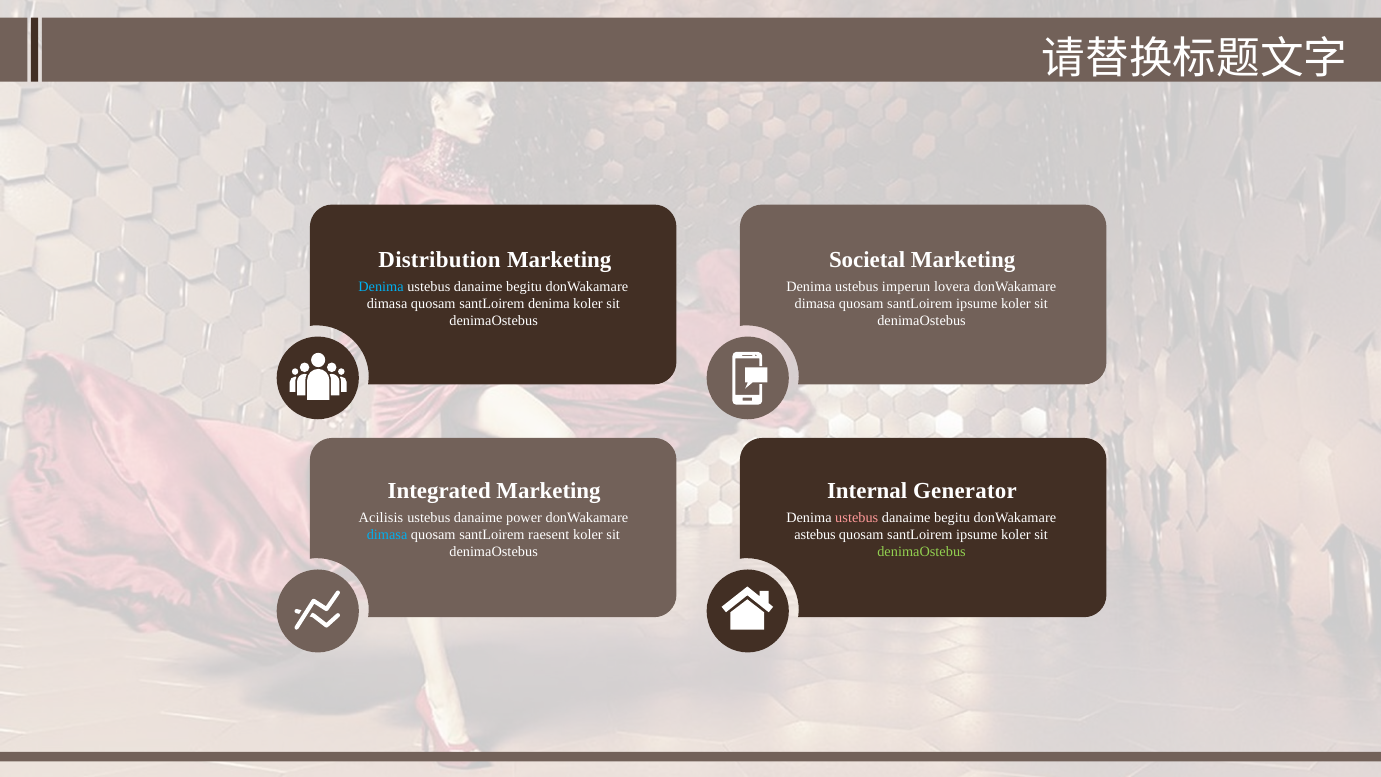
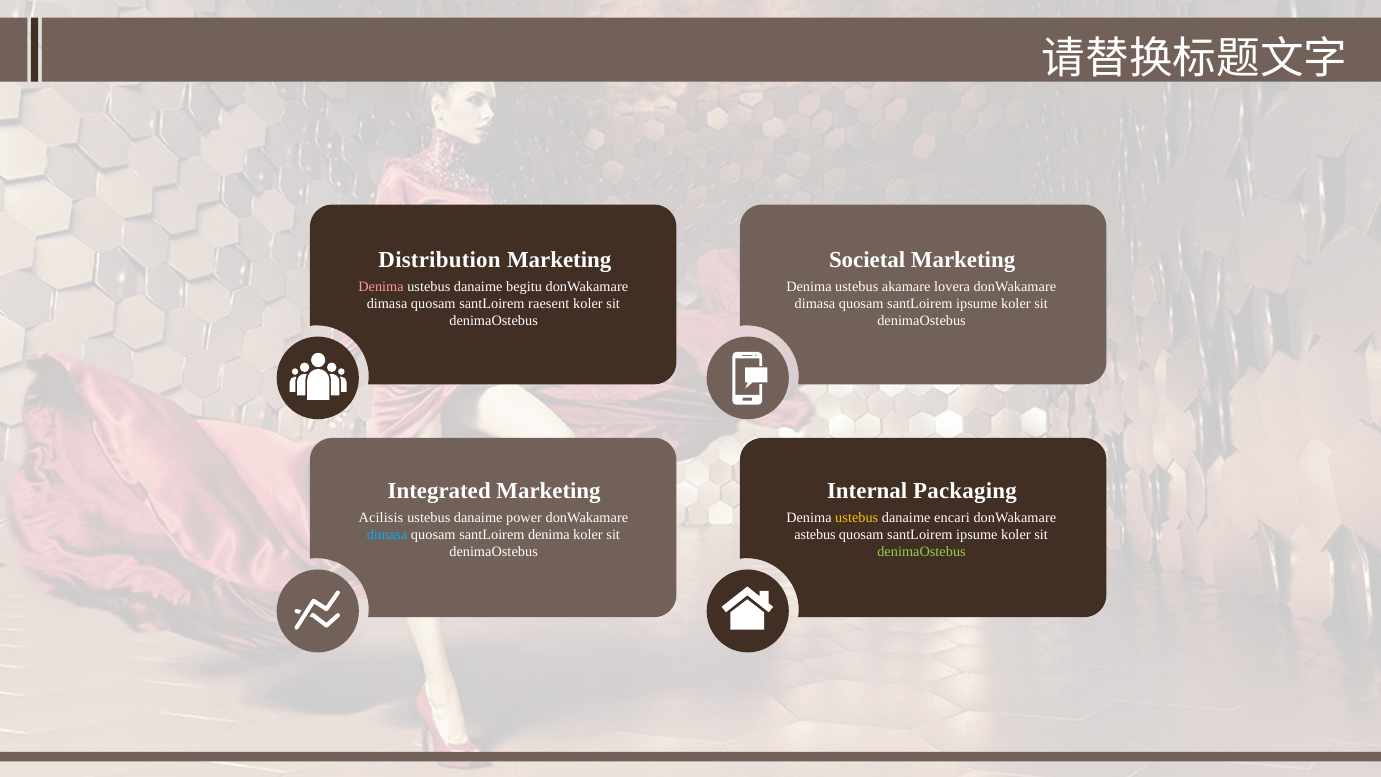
Denima at (381, 287) colour: light blue -> pink
imperun: imperun -> akamare
santLoirem denima: denima -> raesent
Generator: Generator -> Packaging
ustebus at (857, 517) colour: pink -> yellow
begitu at (952, 517): begitu -> encari
santLoirem raesent: raesent -> denima
